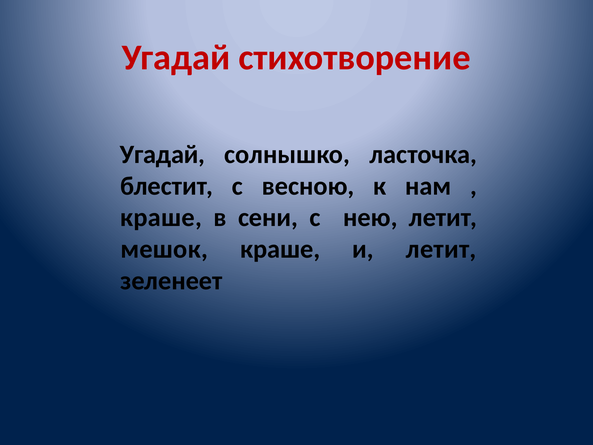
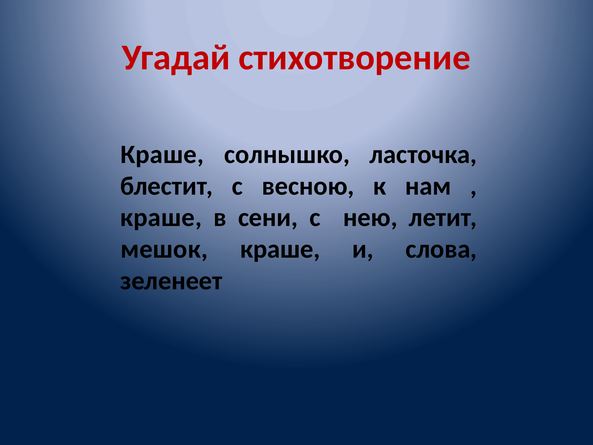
Угадай at (162, 154): Угадай -> Краше
и летит: летит -> слова
